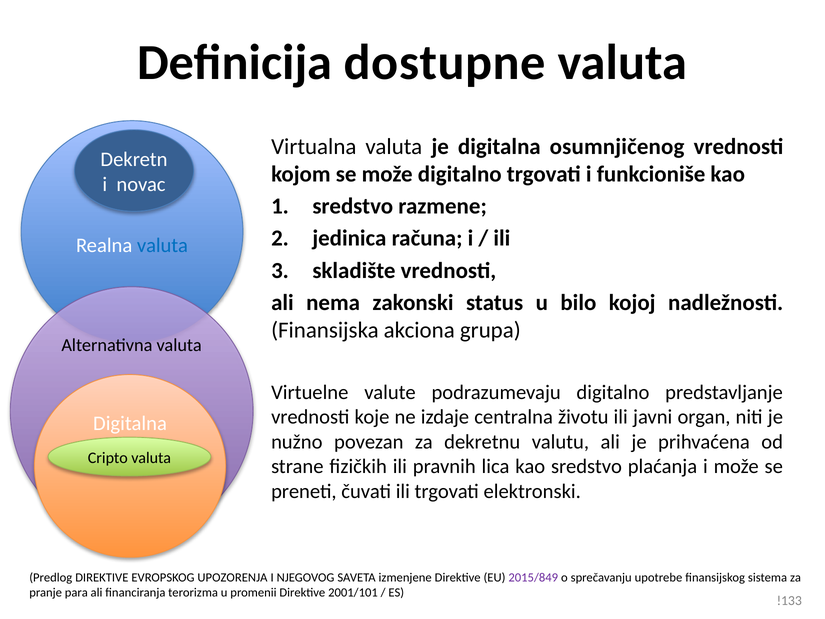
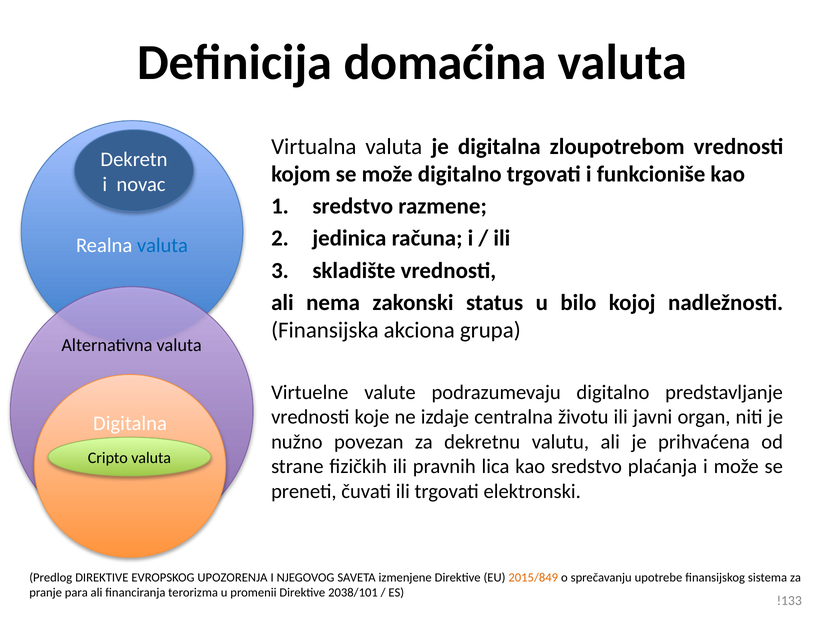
dostupne: dostupne -> domaćina
osumnjičenog: osumnjičenog -> zloupotrebom
2015/849 colour: purple -> orange
2001/101: 2001/101 -> 2038/101
